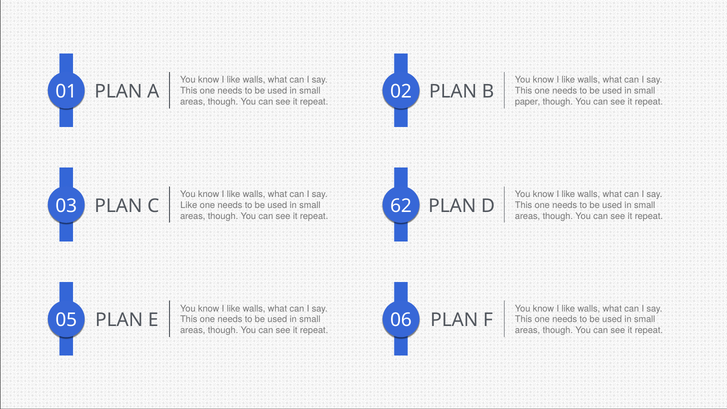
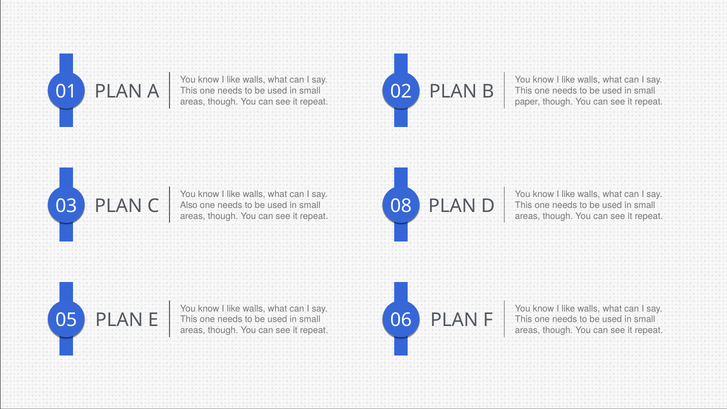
Like at (189, 205): Like -> Also
62: 62 -> 08
